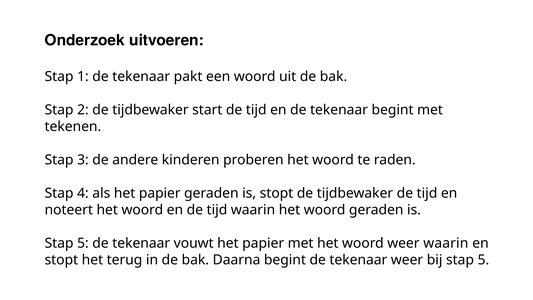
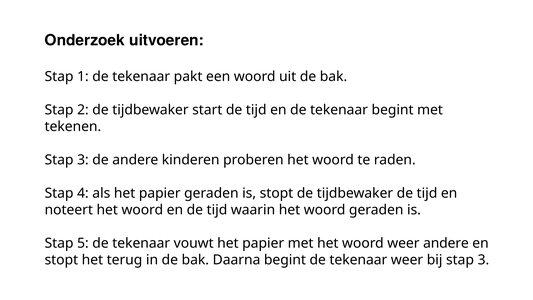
weer waarin: waarin -> andere
bij stap 5: 5 -> 3
